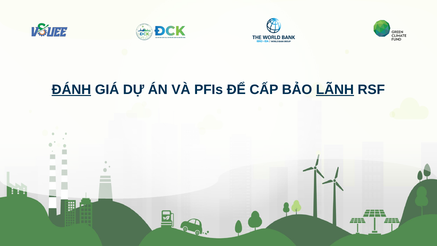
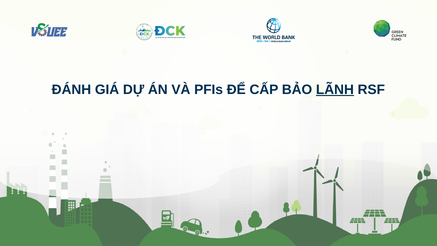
ĐÁNH underline: present -> none
